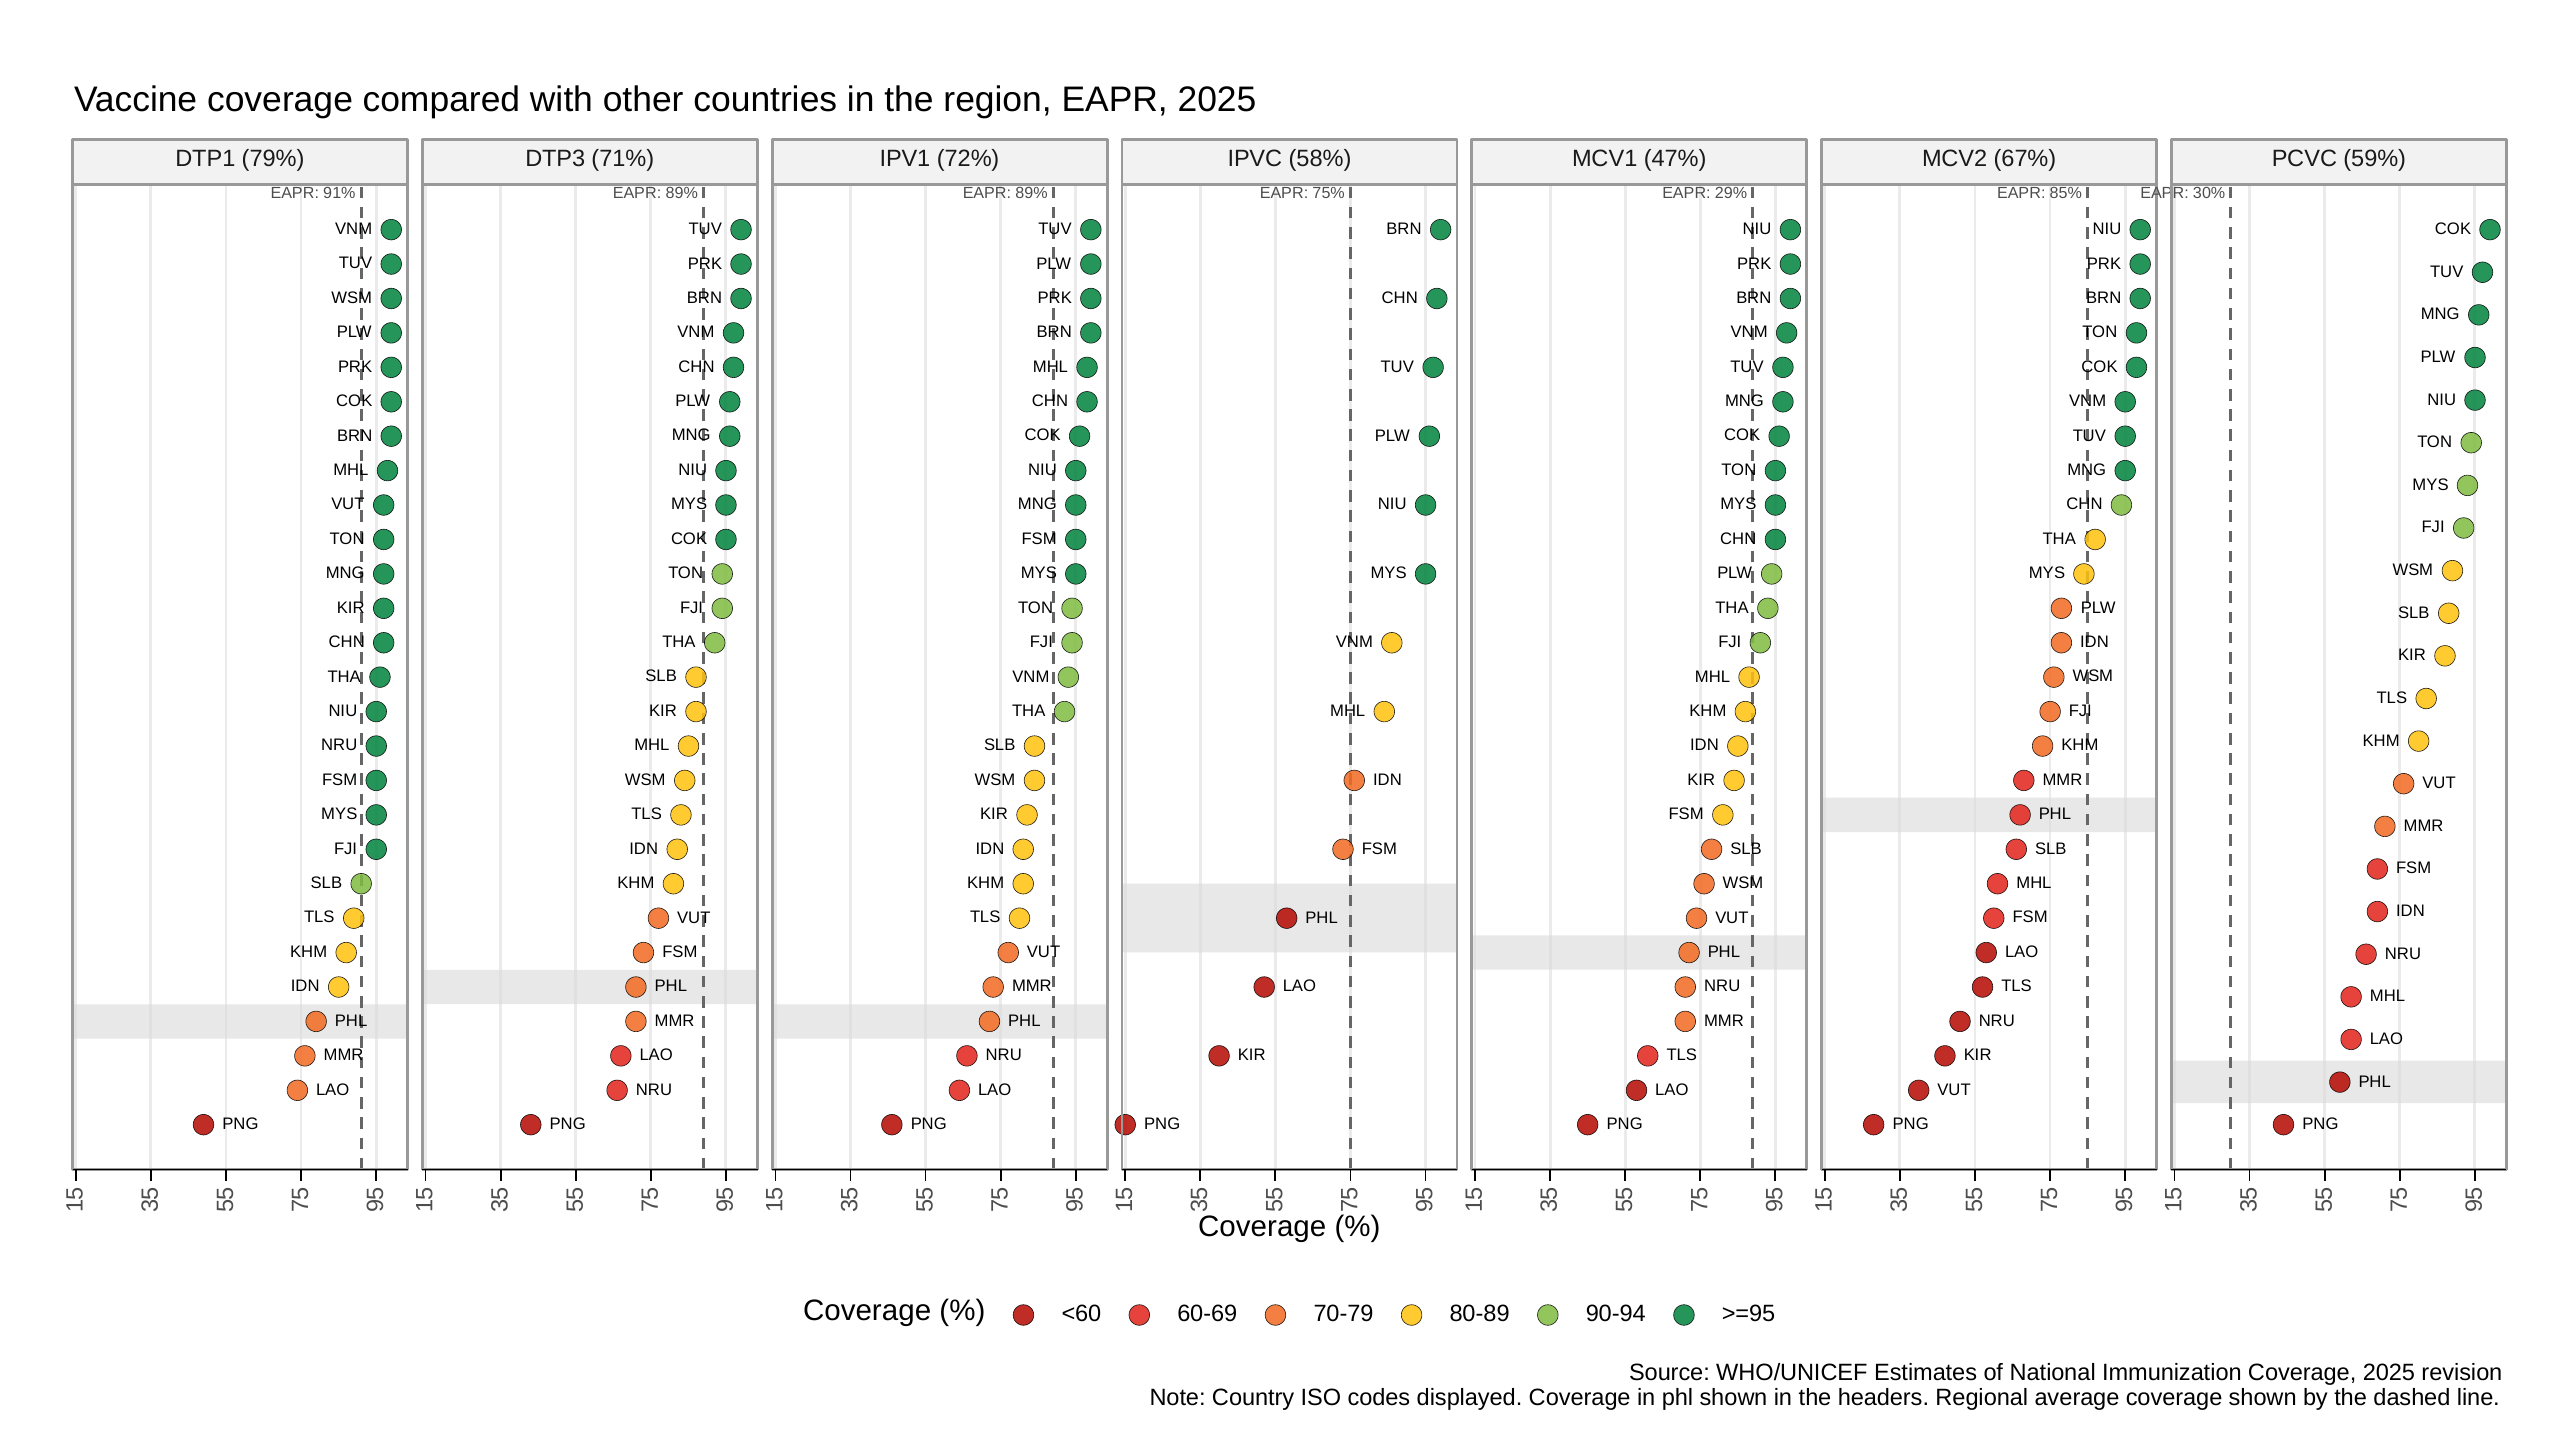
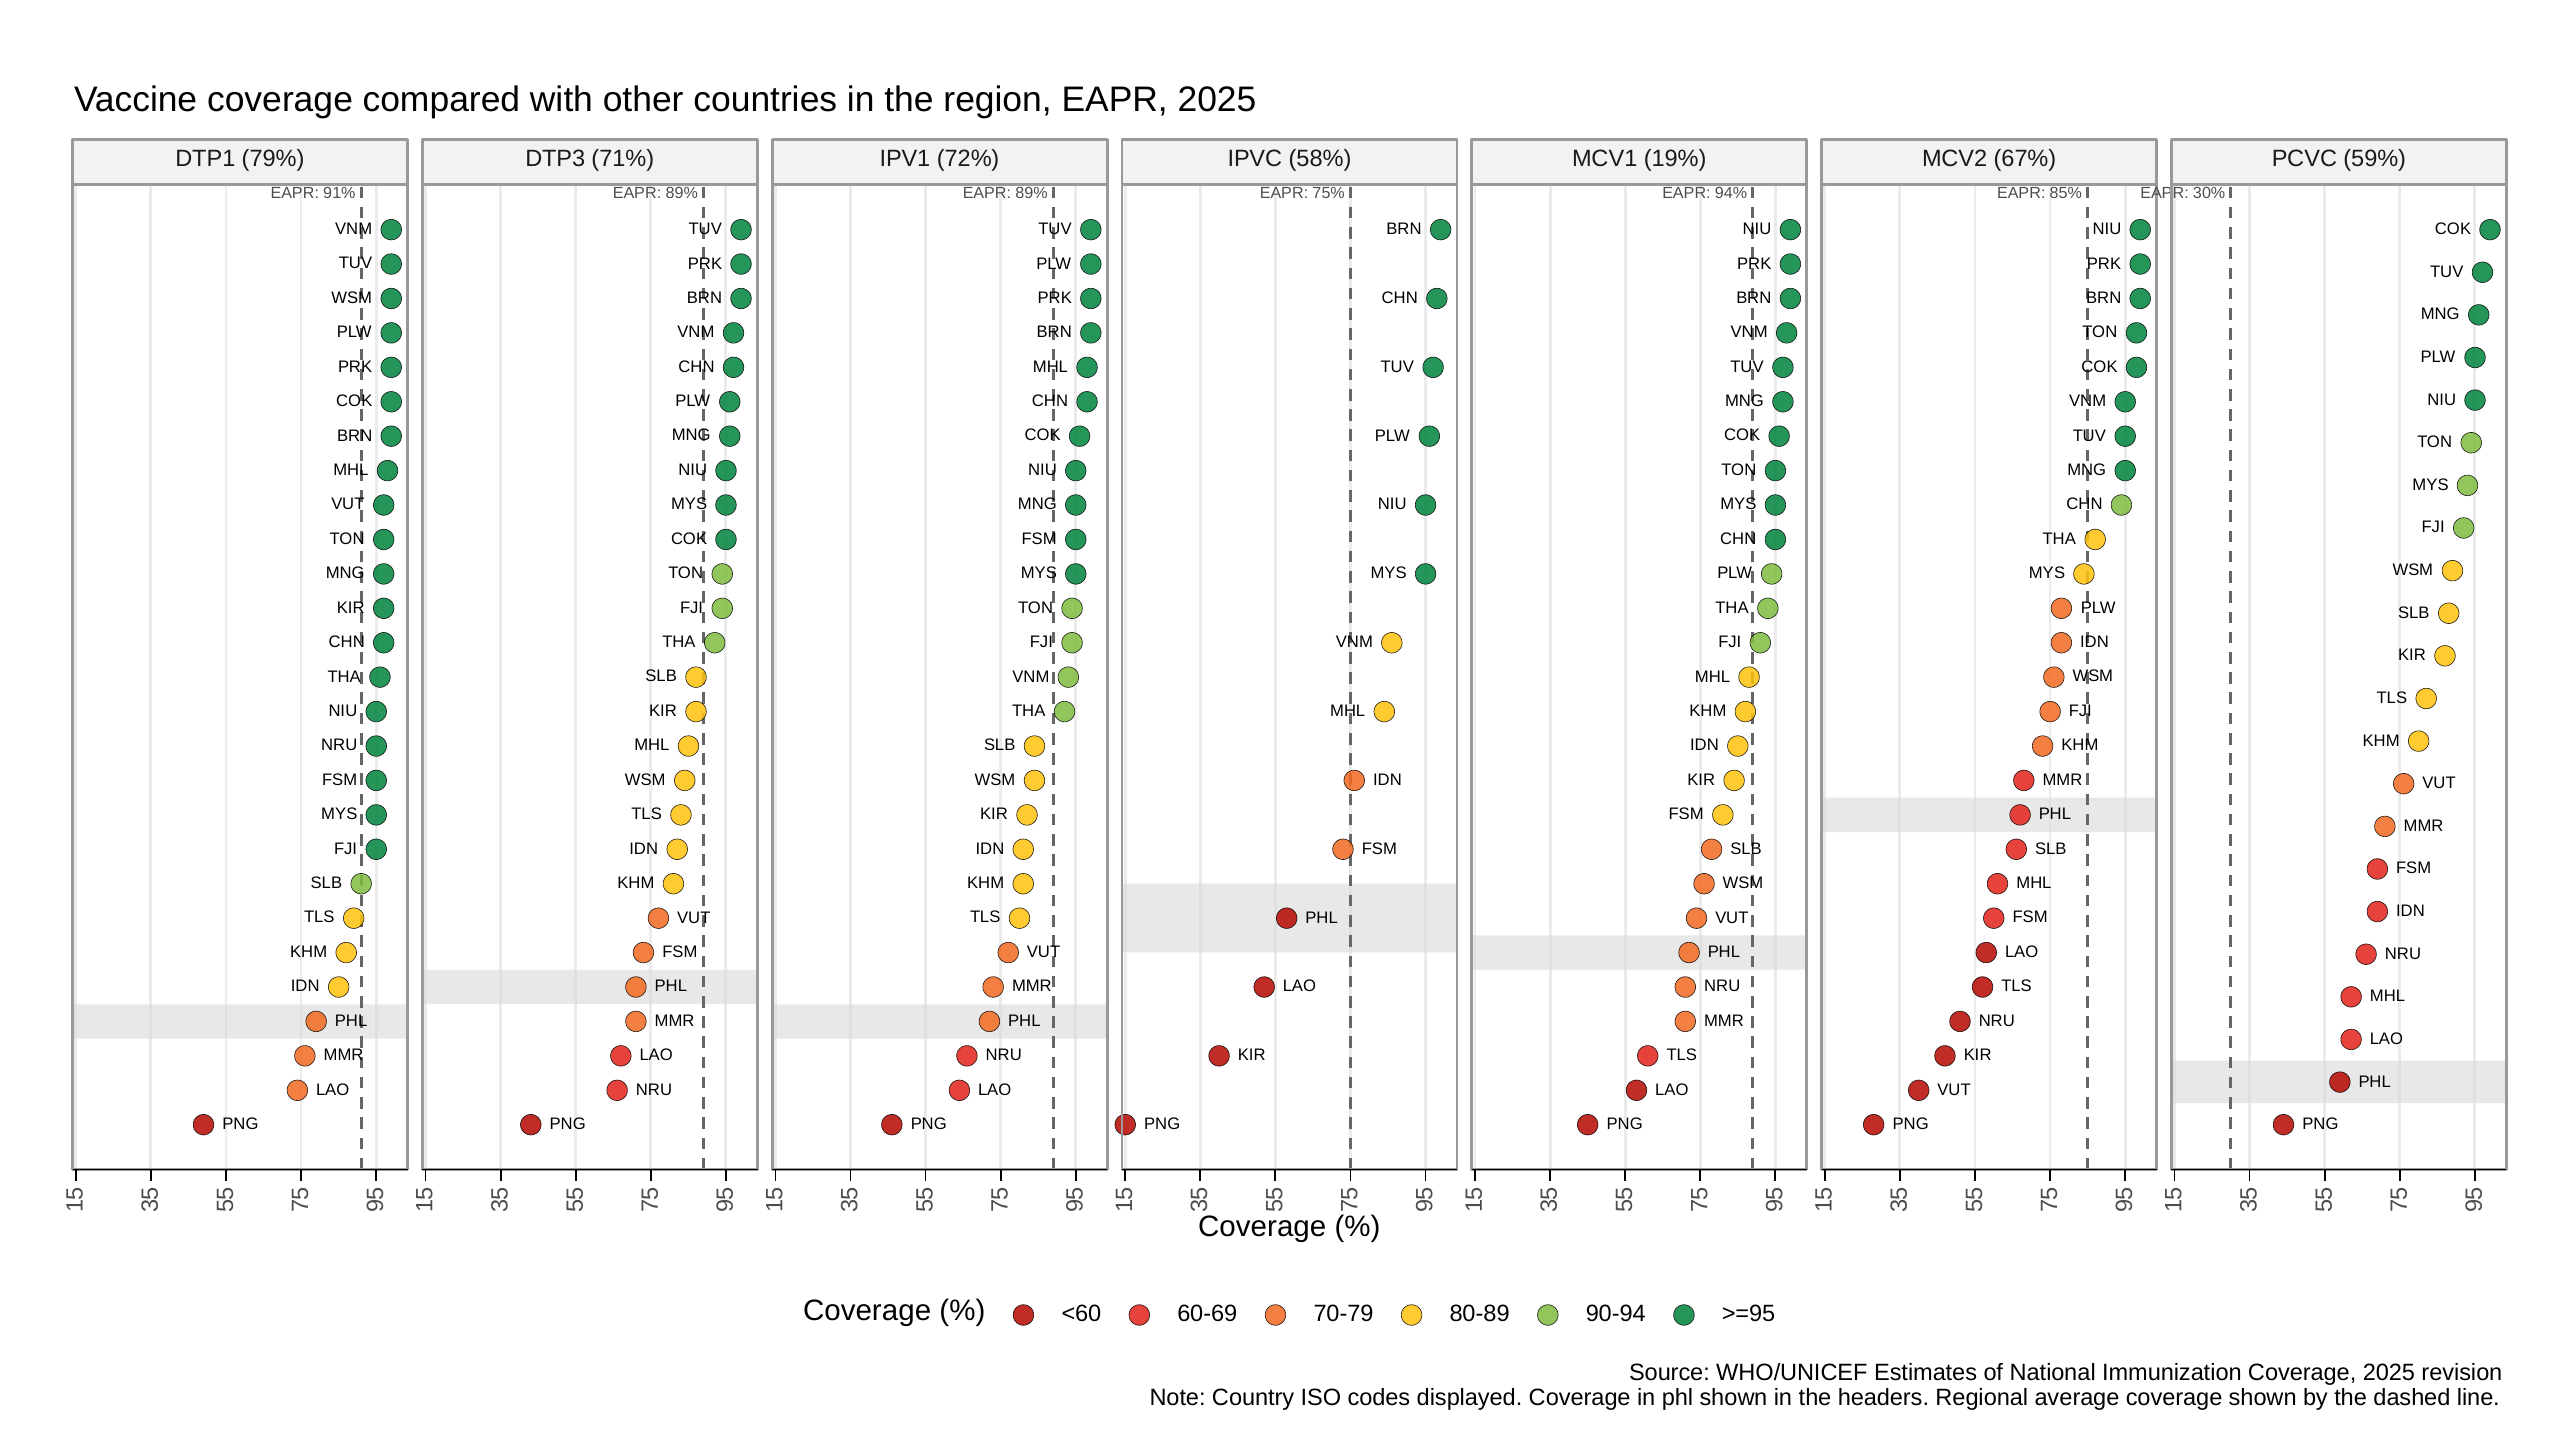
47%: 47% -> 19%
29%: 29% -> 94%
